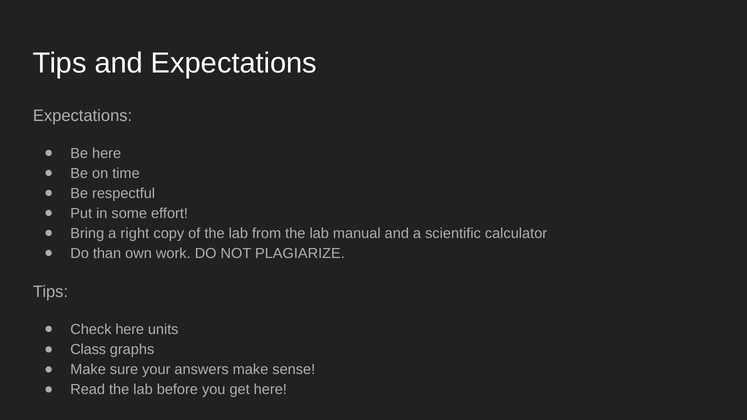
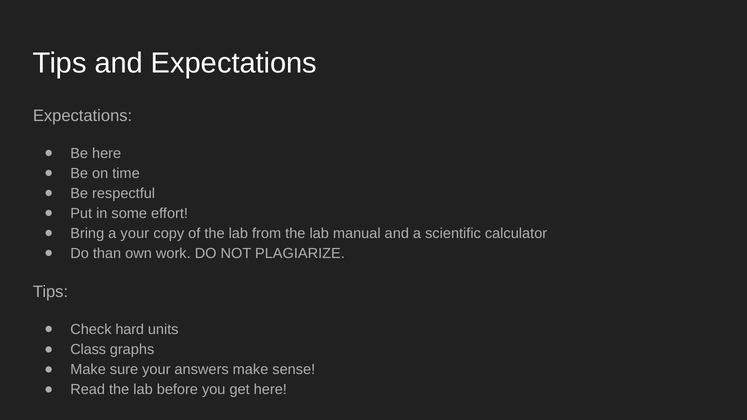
a right: right -> your
Check here: here -> hard
